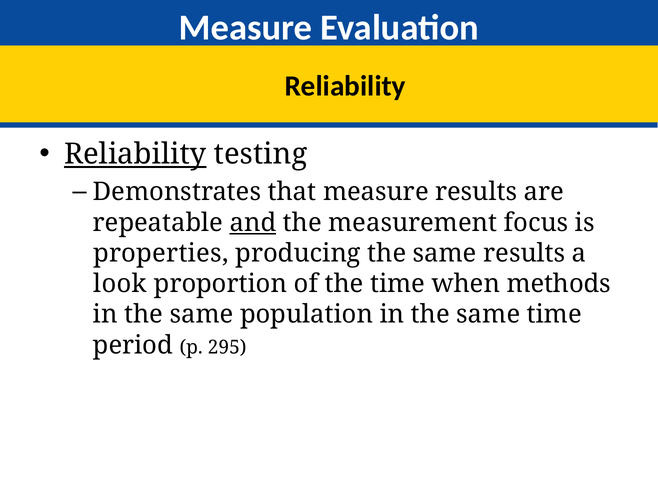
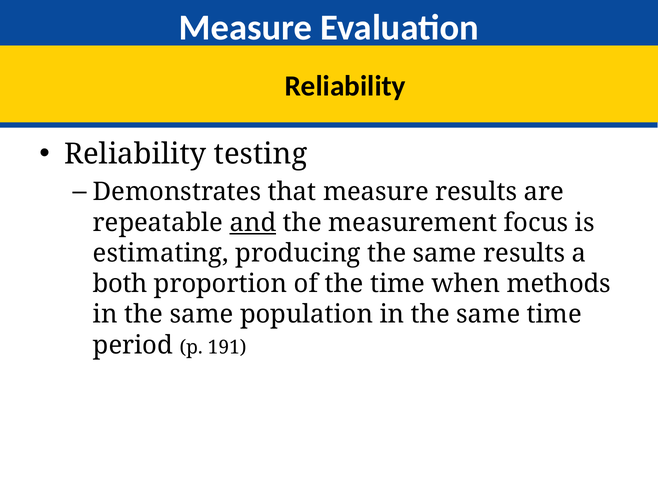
Reliability at (135, 155) underline: present -> none
properties: properties -> estimating
look: look -> both
295: 295 -> 191
